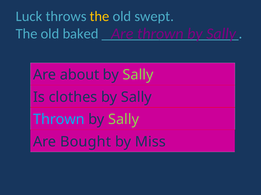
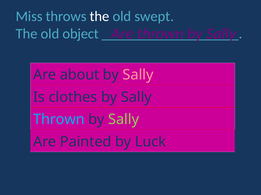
Luck: Luck -> Miss
the at (100, 16) colour: yellow -> white
baked: baked -> object
Sally at (138, 75) colour: light green -> pink
Bought: Bought -> Painted
Miss: Miss -> Luck
